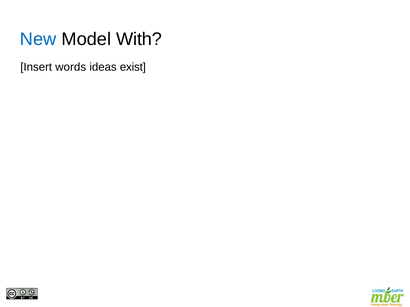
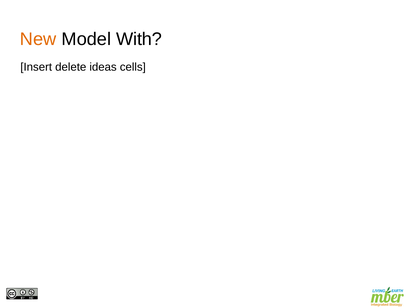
New colour: blue -> orange
words: words -> delete
exist: exist -> cells
